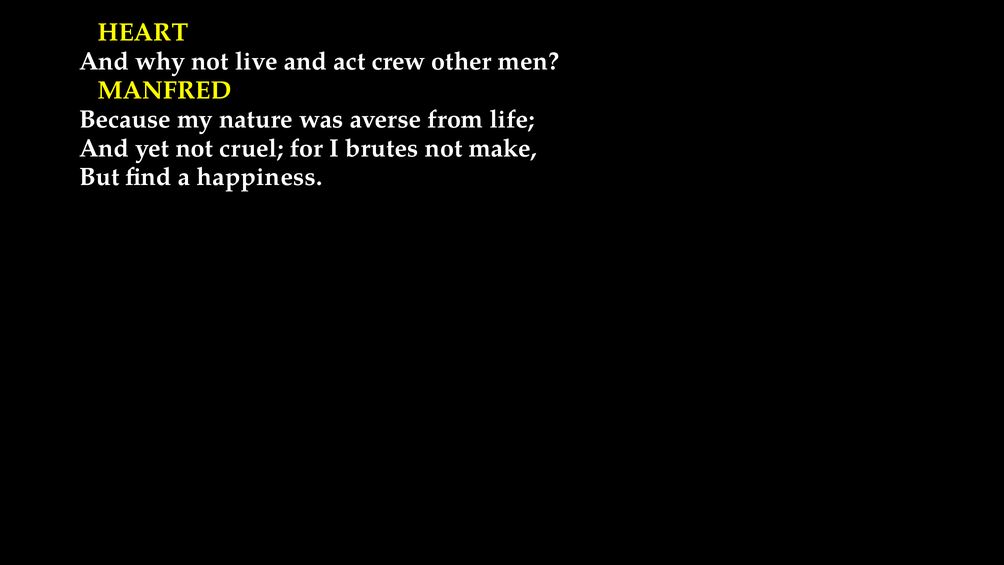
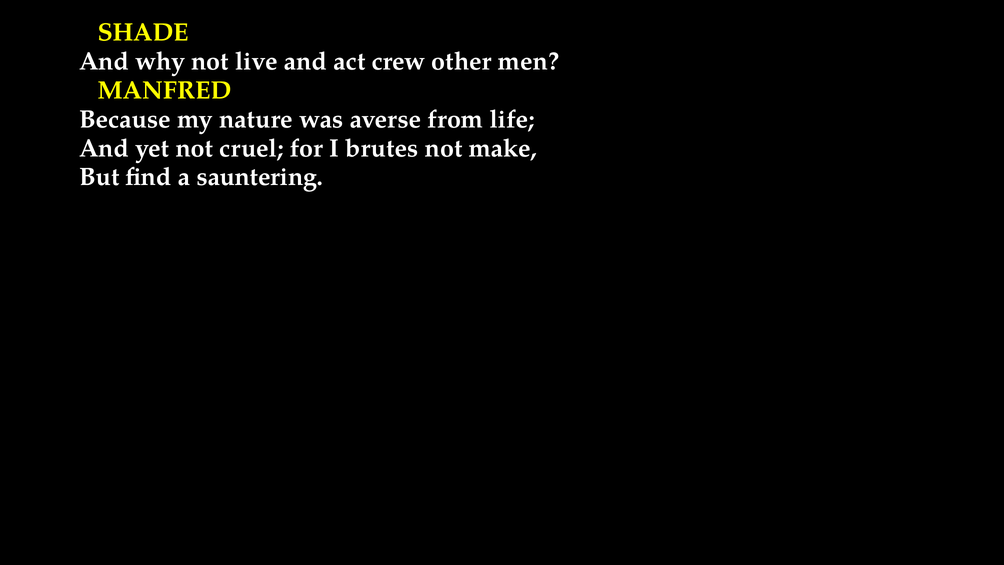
HEART: HEART -> SHADE
happiness: happiness -> sauntering
